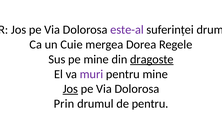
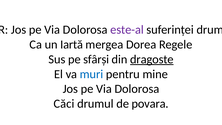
Cuie: Cuie -> Iartă
pe mine: mine -> sfârși
muri colour: purple -> blue
Jos at (70, 89) underline: present -> none
Prin: Prin -> Căci
de pentru: pentru -> povara
